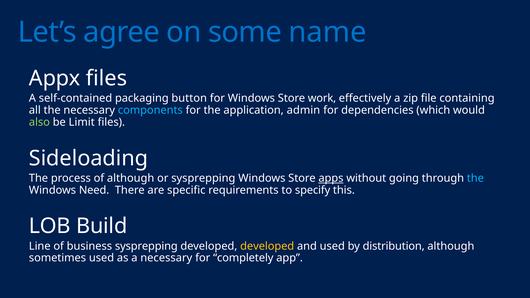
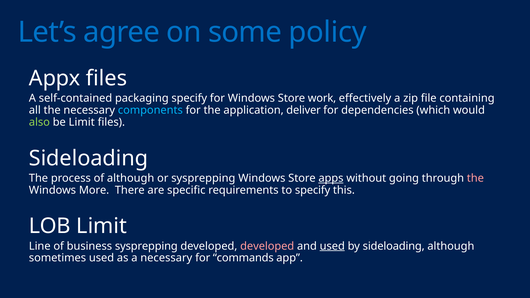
name: name -> policy
packaging button: button -> specify
admin: admin -> deliver
the at (475, 178) colour: light blue -> pink
Need: Need -> More
LOB Build: Build -> Limit
developed at (267, 246) colour: yellow -> pink
used at (332, 246) underline: none -> present
by distribution: distribution -> sideloading
completely: completely -> commands
